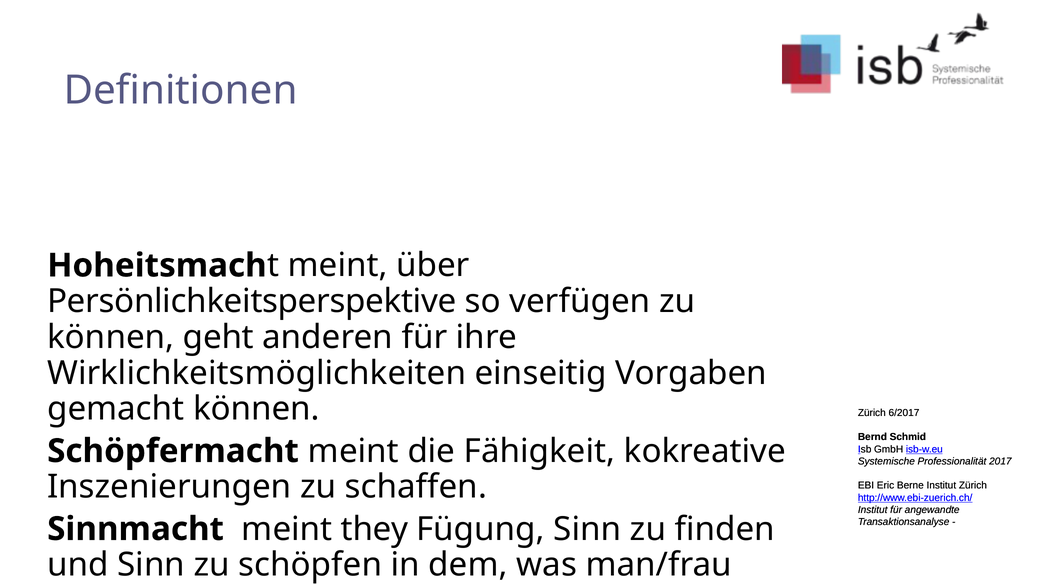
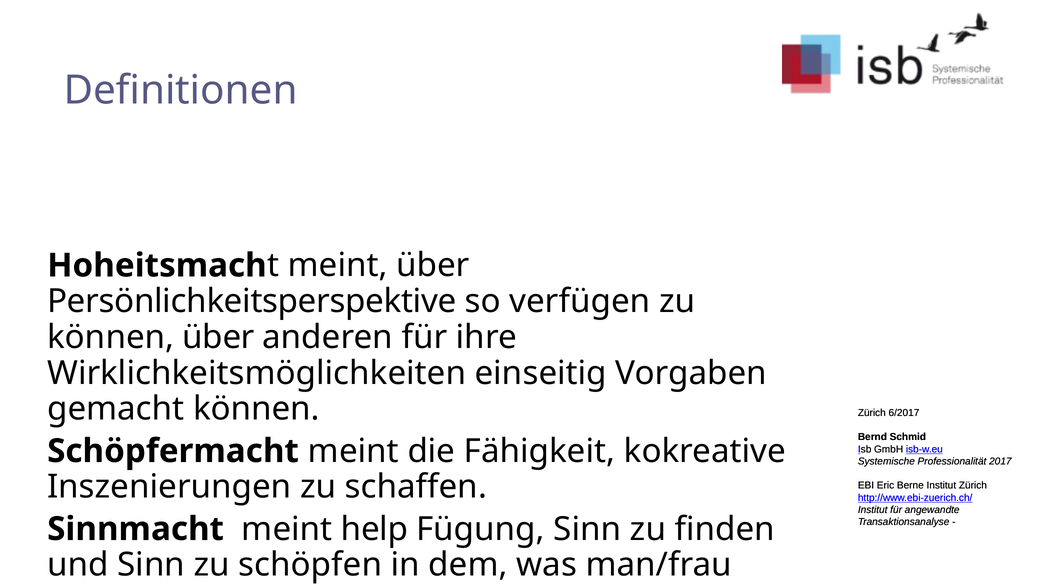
können geht: geht -> über
they: they -> help
